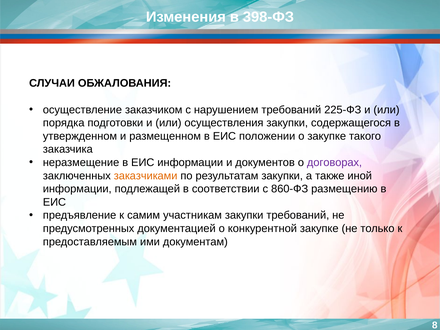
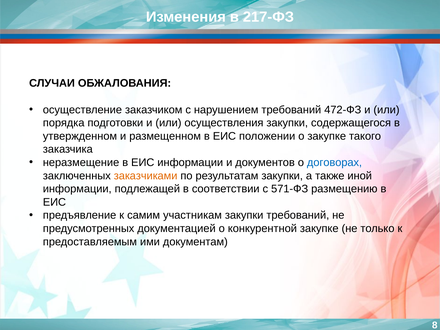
398-ФЗ: 398-ФЗ -> 217-ФЗ
225-ФЗ: 225-ФЗ -> 472-ФЗ
договорах colour: purple -> blue
860-ФЗ: 860-ФЗ -> 571-ФЗ
